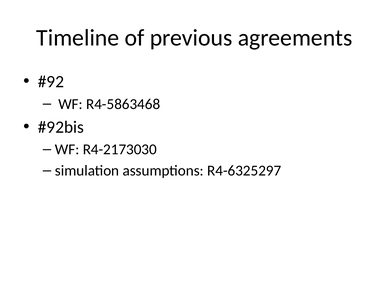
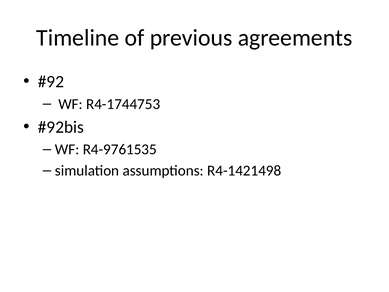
R4-5863468: R4-5863468 -> R4-1744753
R4-2173030: R4-2173030 -> R4-9761535
R4-6325297: R4-6325297 -> R4-1421498
